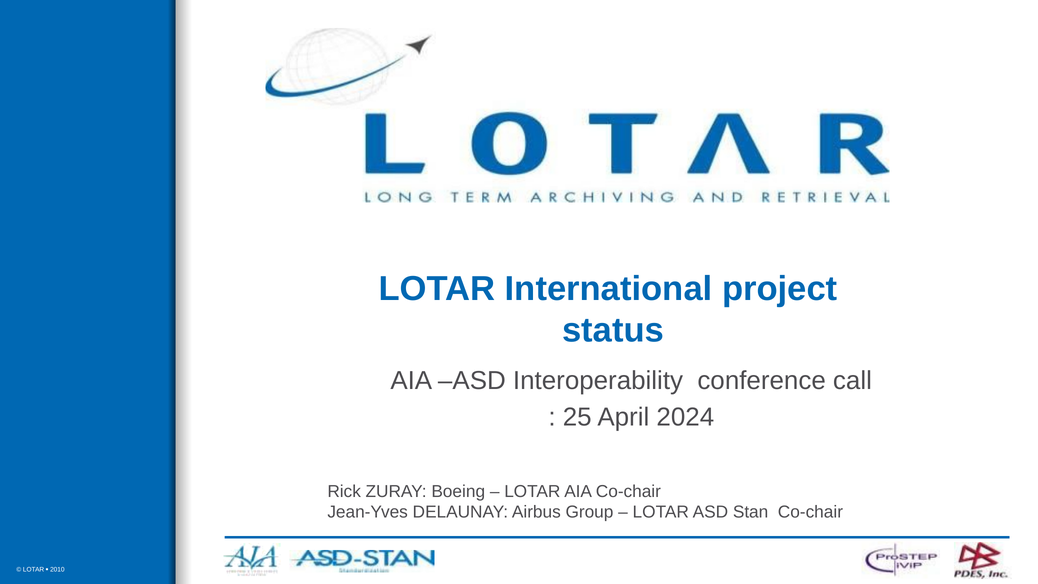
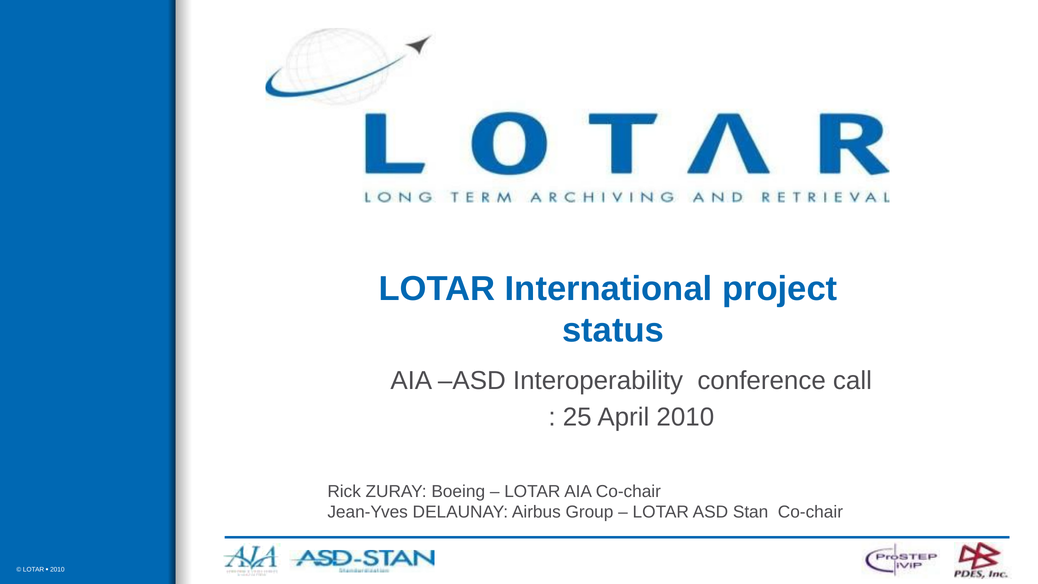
April 2024: 2024 -> 2010
